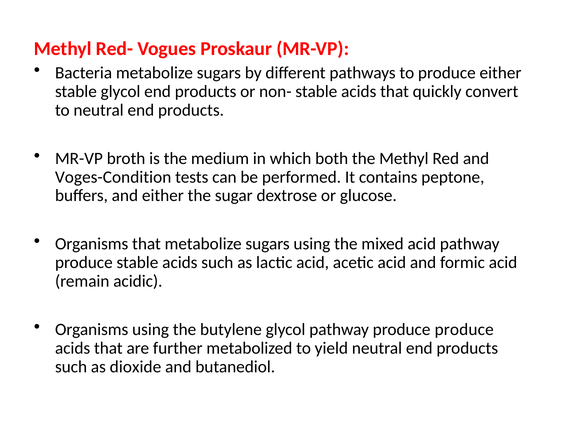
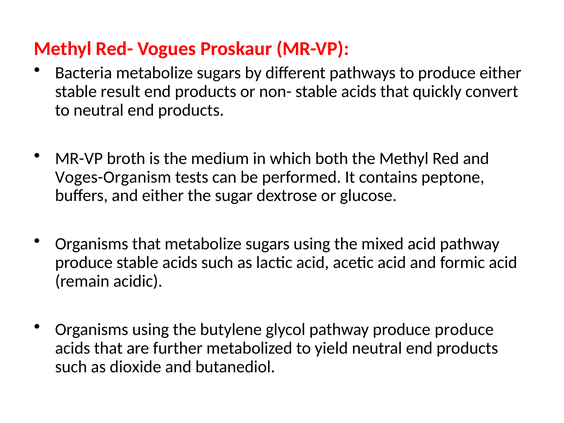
stable glycol: glycol -> result
Voges-Condition: Voges-Condition -> Voges-Organism
